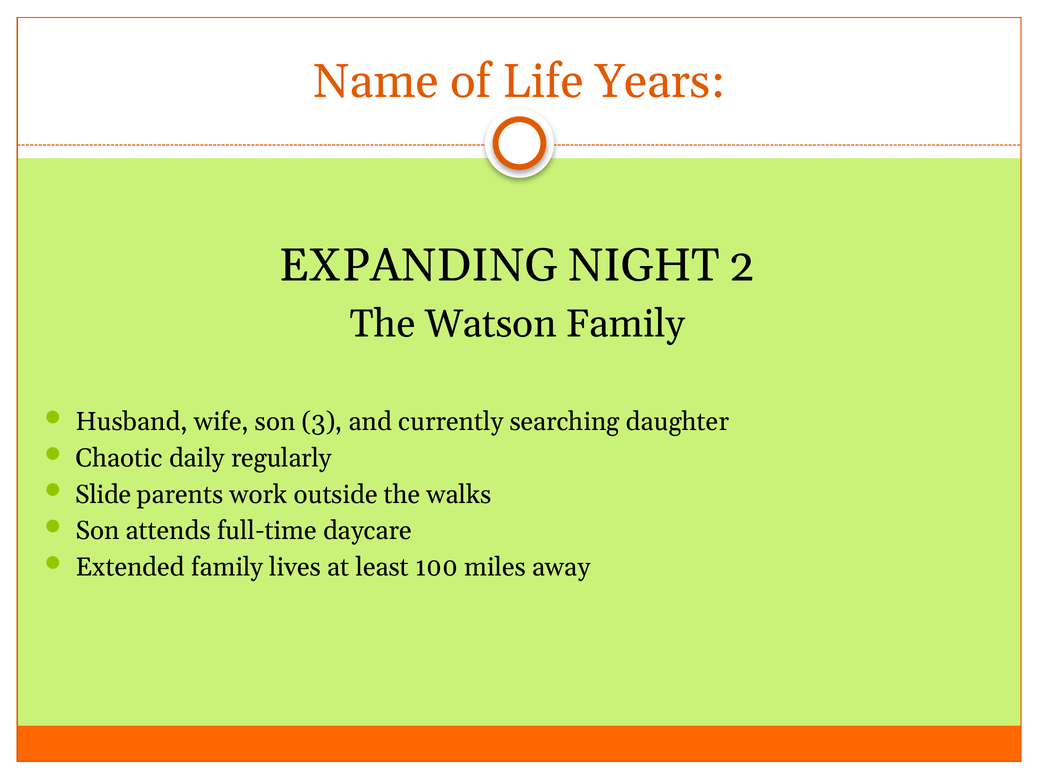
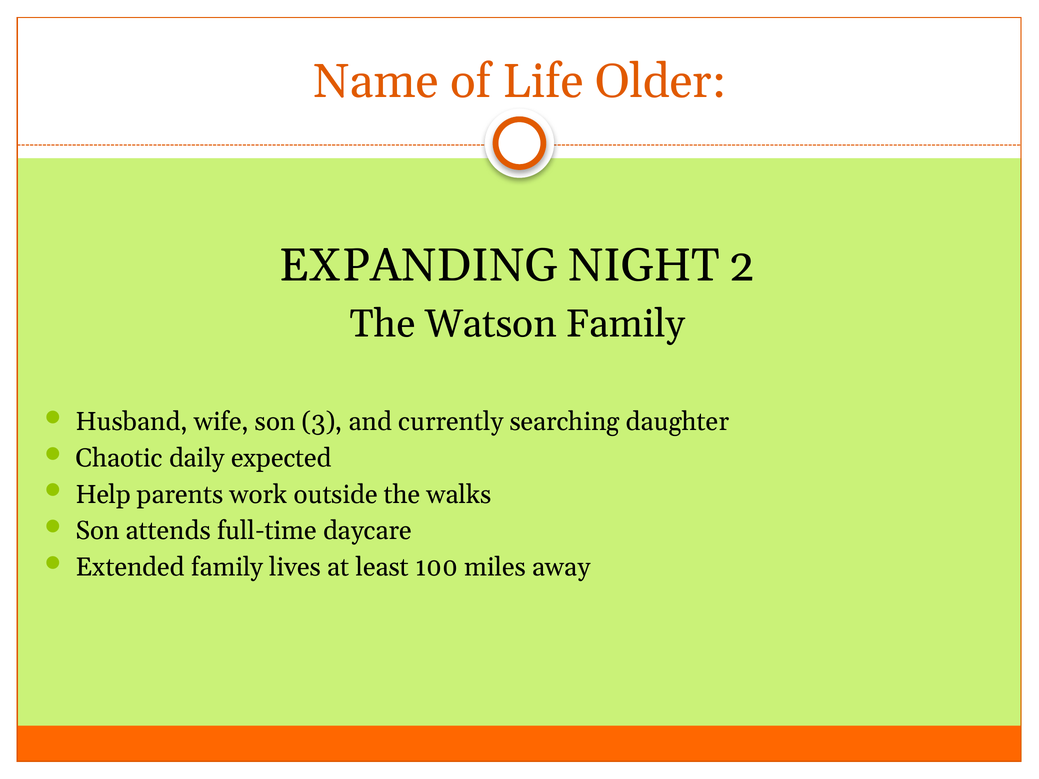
Years: Years -> Older
regularly: regularly -> expected
Slide: Slide -> Help
